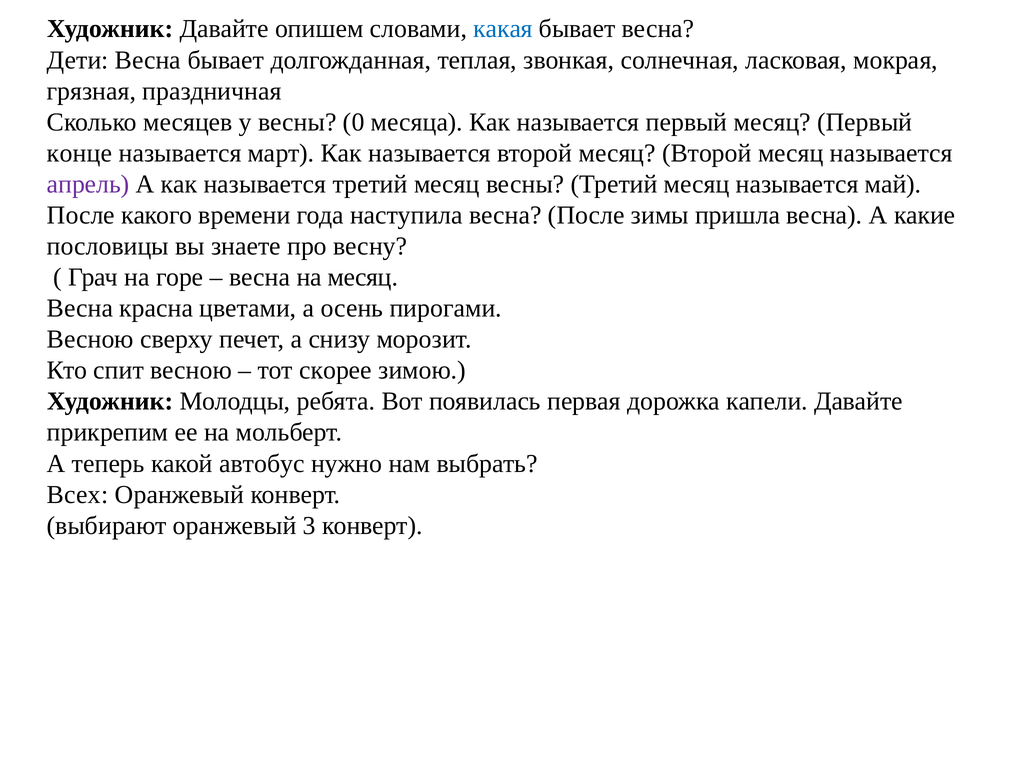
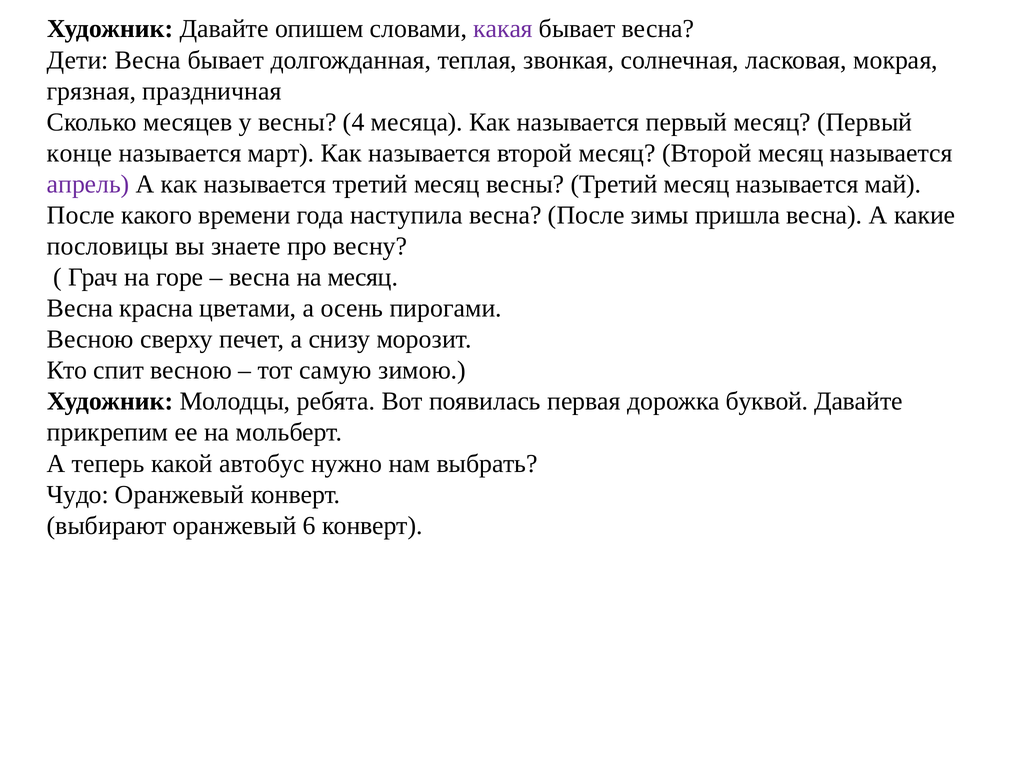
какая colour: blue -> purple
0: 0 -> 4
скорее: скорее -> самую
капели: капели -> буквой
Всех: Всех -> Чудо
3: 3 -> 6
